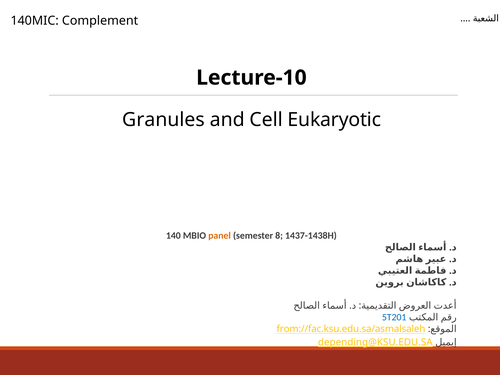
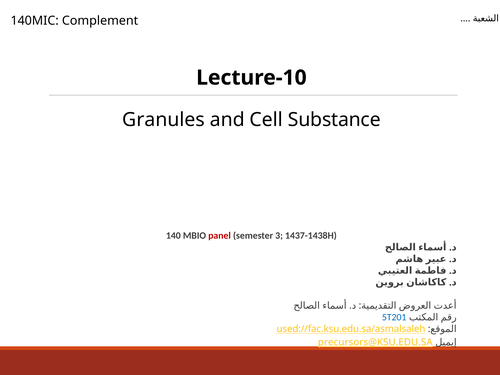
Eukaryotic: Eukaryotic -> Substance
panel colour: orange -> red
8: 8 -> 3
from://fac.ksu.edu.sa/asmalsaleh: from://fac.ksu.edu.sa/asmalsaleh -> used://fac.ksu.edu.sa/asmalsaleh
depending@KSU.EDU.SA: depending@KSU.EDU.SA -> precursors@KSU.EDU.SA
